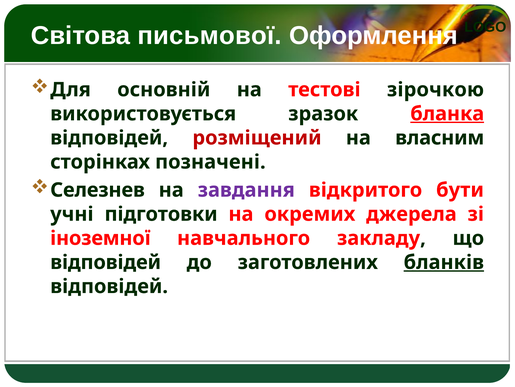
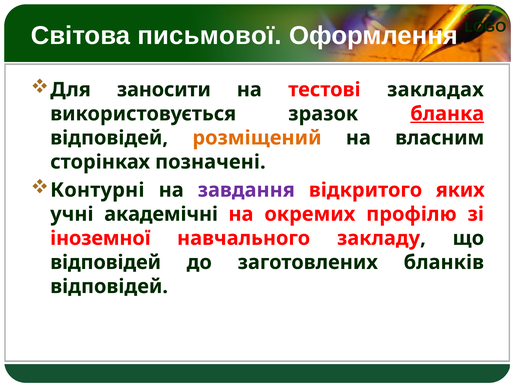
основній: основній -> заносити
зірочкою: зірочкою -> закладах
розміщений colour: red -> orange
Селезнев: Селезнев -> Контурні
бути: бути -> яких
підготовки: підготовки -> академічні
джерела: джерела -> профілю
бланків underline: present -> none
